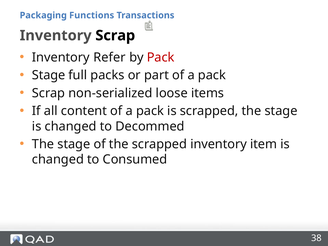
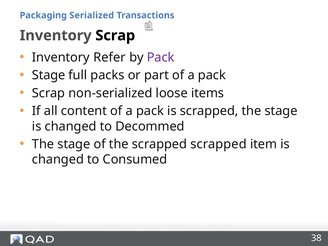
Functions: Functions -> Serialized
Pack at (161, 57) colour: red -> purple
scrapped inventory: inventory -> scrapped
